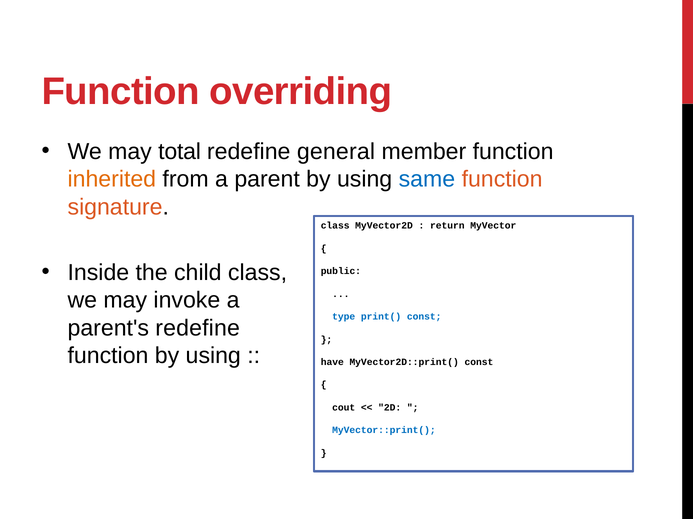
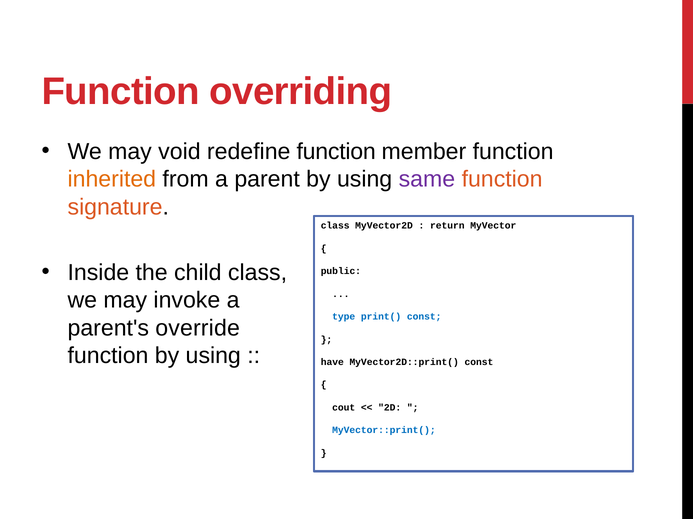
total: total -> void
redefine general: general -> function
same colour: blue -> purple
parent's redefine: redefine -> override
